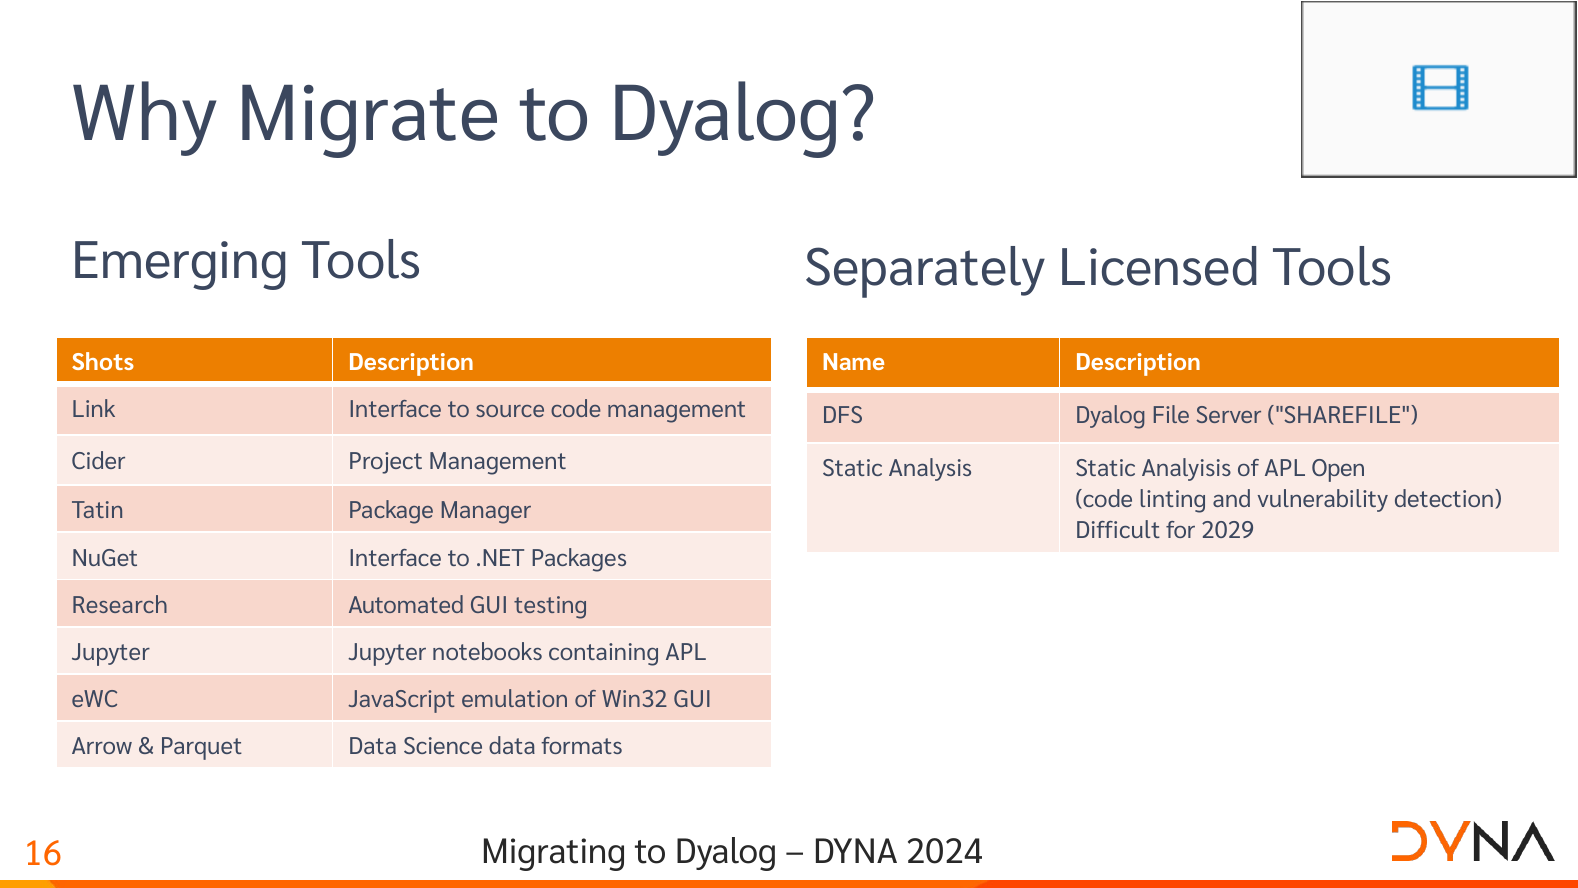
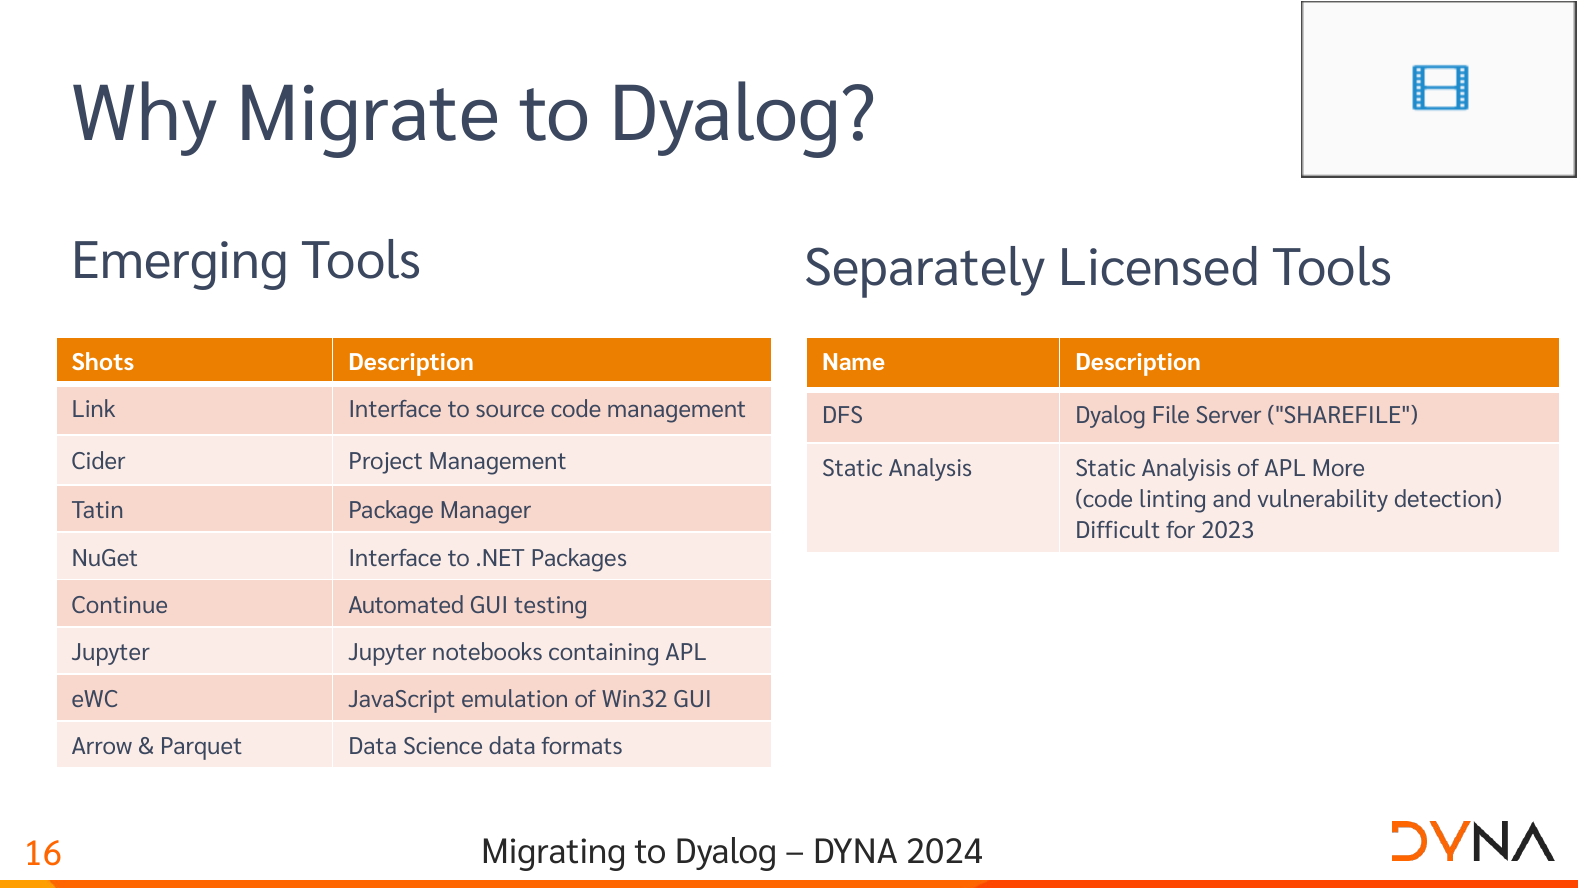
Open: Open -> More
2029: 2029 -> 2023
Research: Research -> Continue
